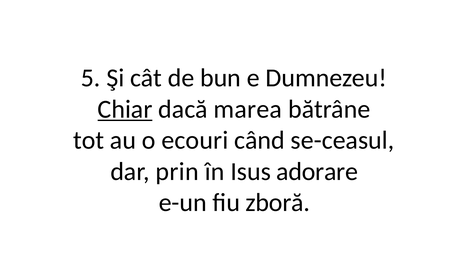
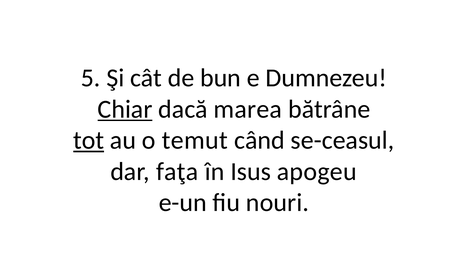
tot underline: none -> present
ecouri: ecouri -> temut
prin: prin -> faţa
adorare: adorare -> apogeu
zboră: zboră -> nouri
